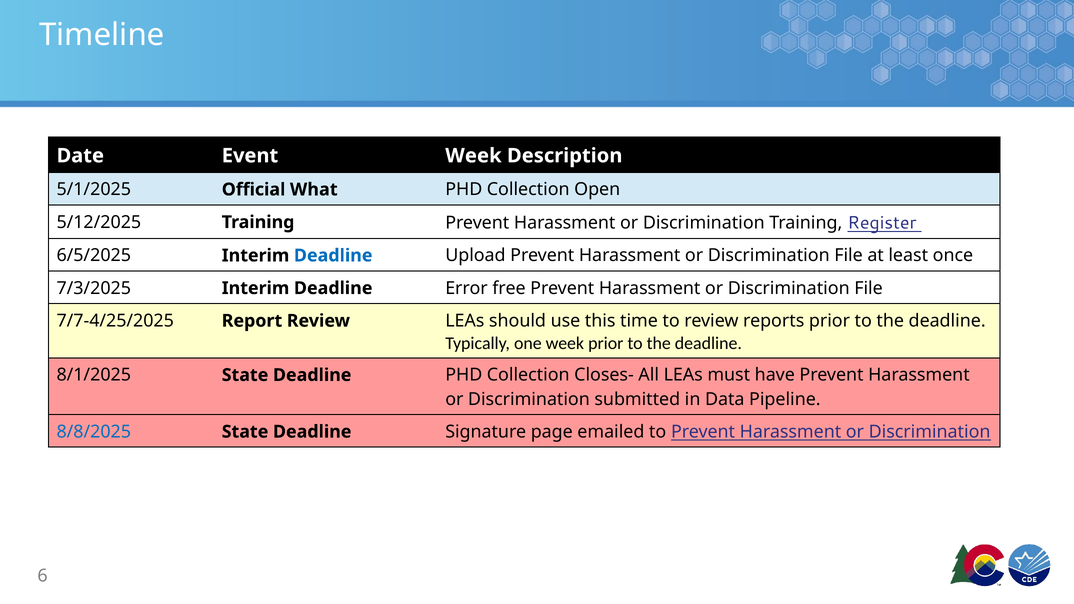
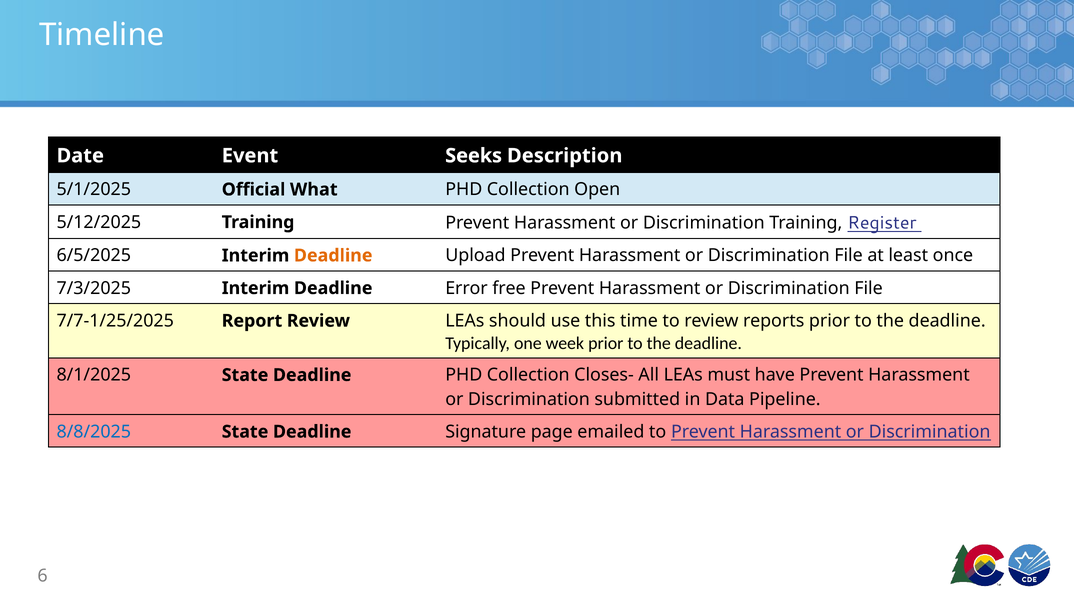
Event Week: Week -> Seeks
Deadline at (333, 256) colour: blue -> orange
7/7-4/25/2025: 7/7-4/25/2025 -> 7/7-1/25/2025
